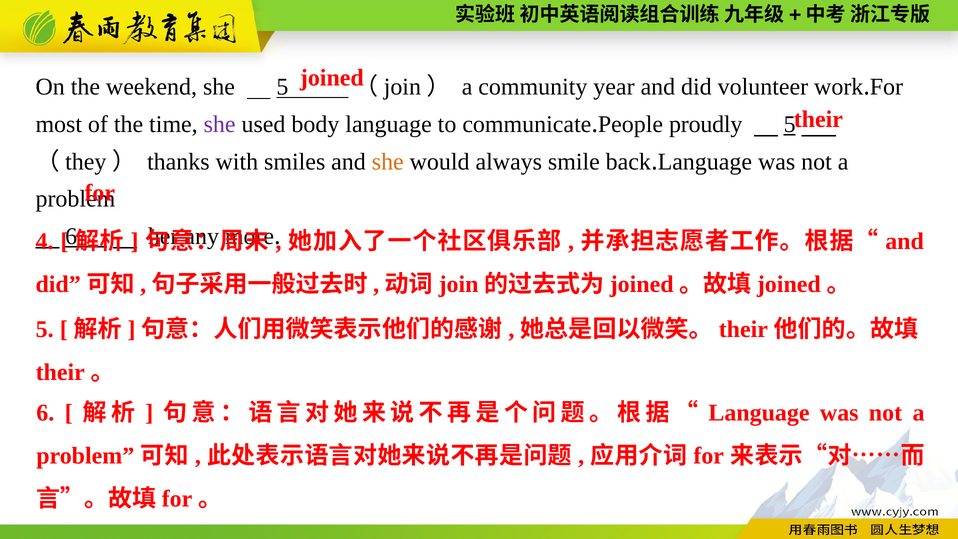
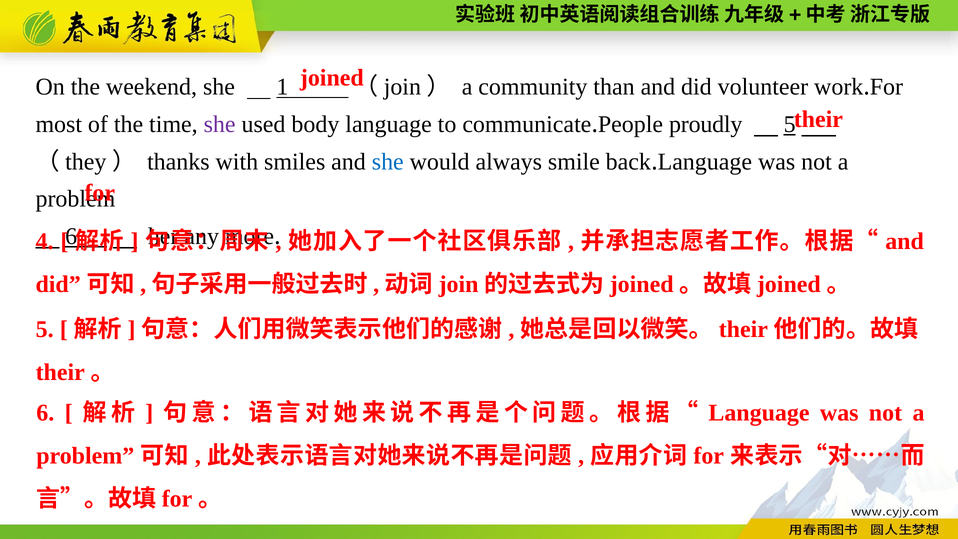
she 5: 5 -> 1
year: year -> than
she at (388, 162) colour: orange -> blue
